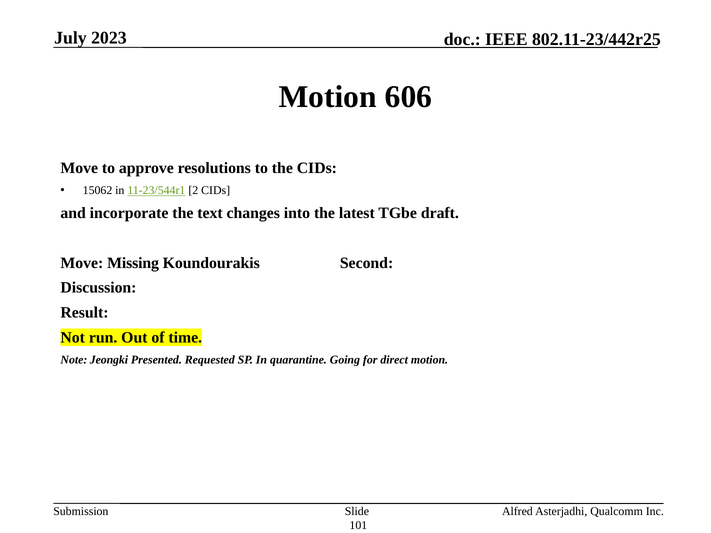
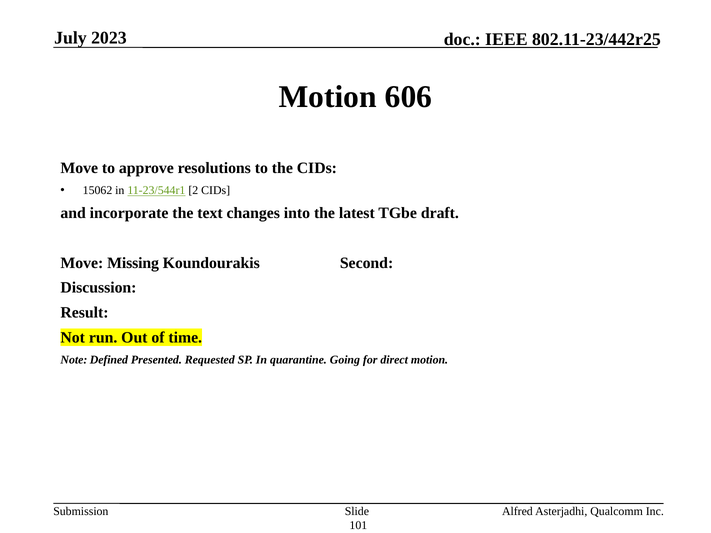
Jeongki: Jeongki -> Defined
